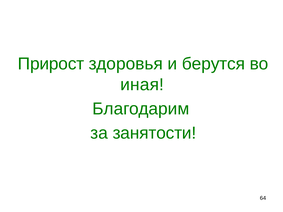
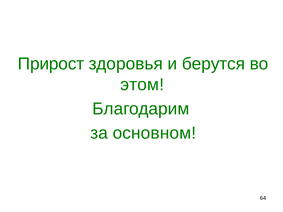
иная: иная -> этом
занятости: занятости -> основном
